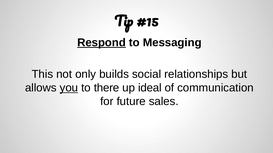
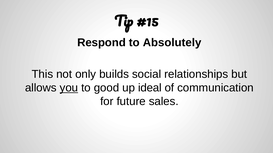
Respond underline: present -> none
Messaging: Messaging -> Absolutely
there: there -> good
